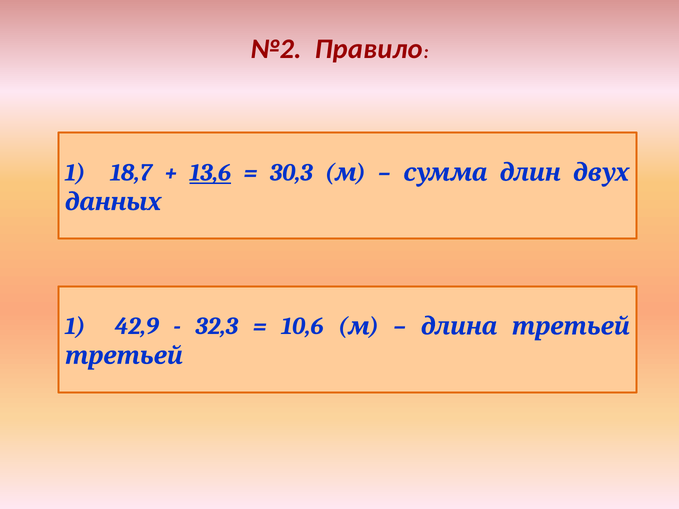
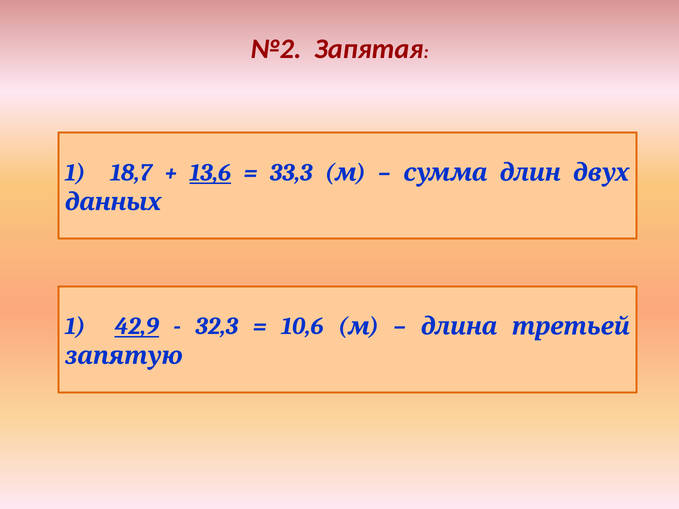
Правило: Правило -> Запятая
30,3: 30,3 -> 33,3
42,9 underline: none -> present
третьей at (124, 356): третьей -> запятую
